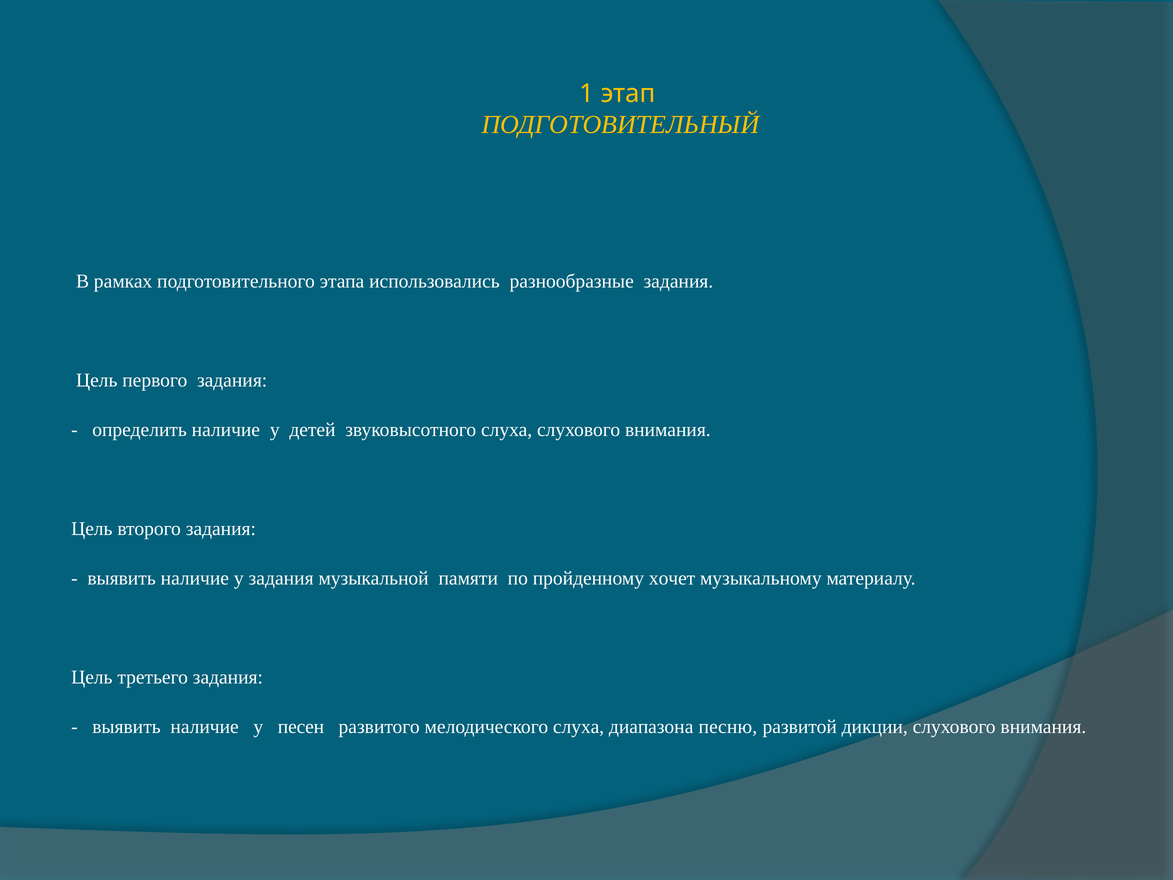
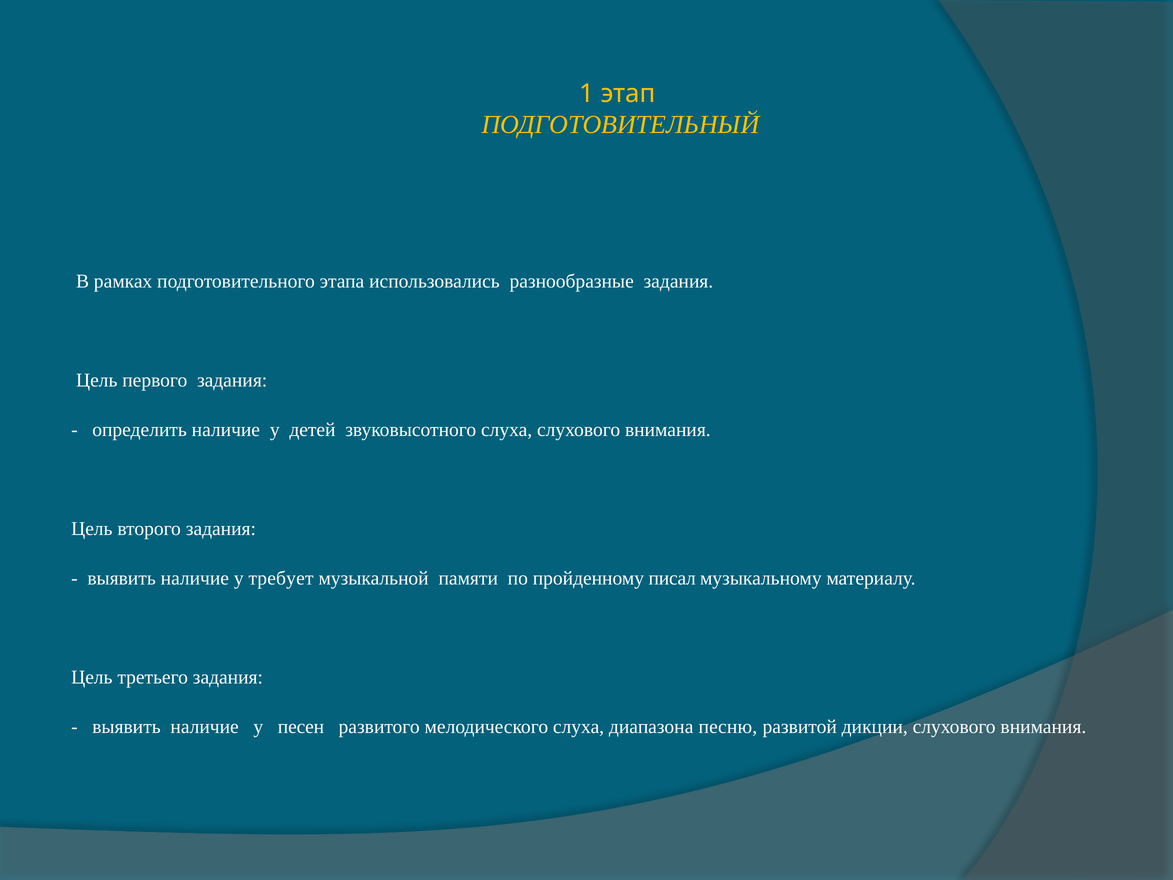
у задания: задания -> требует
хочет: хочет -> писал
